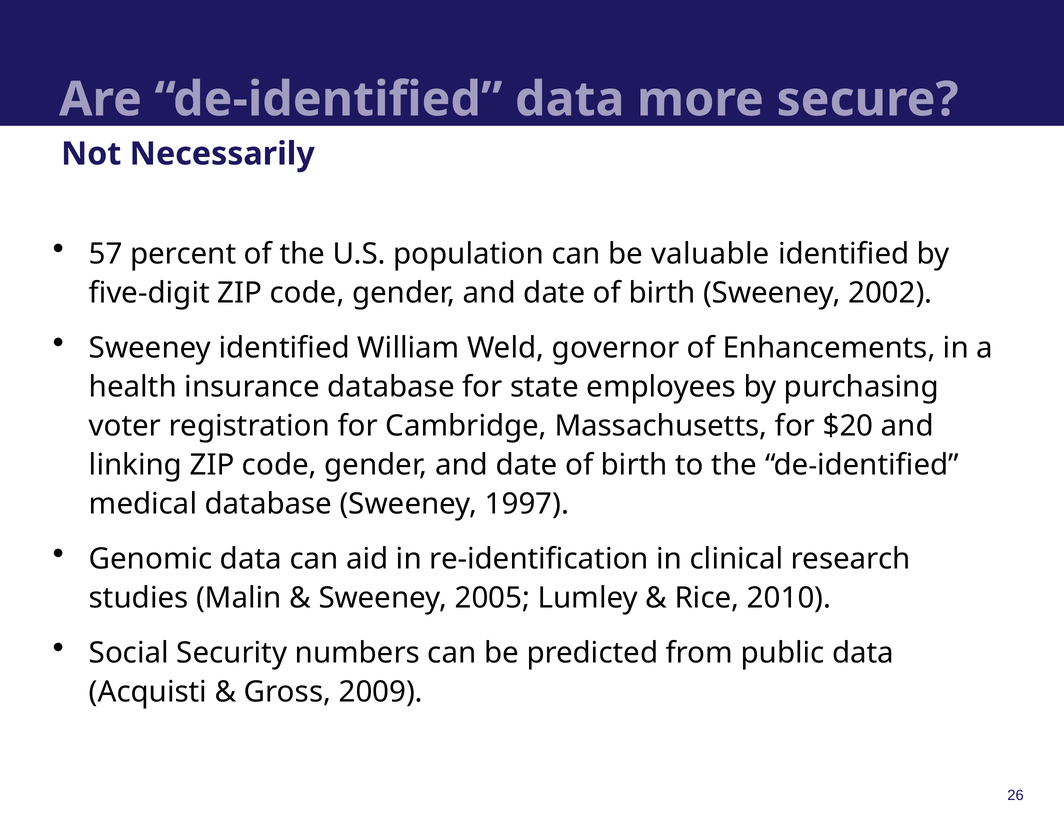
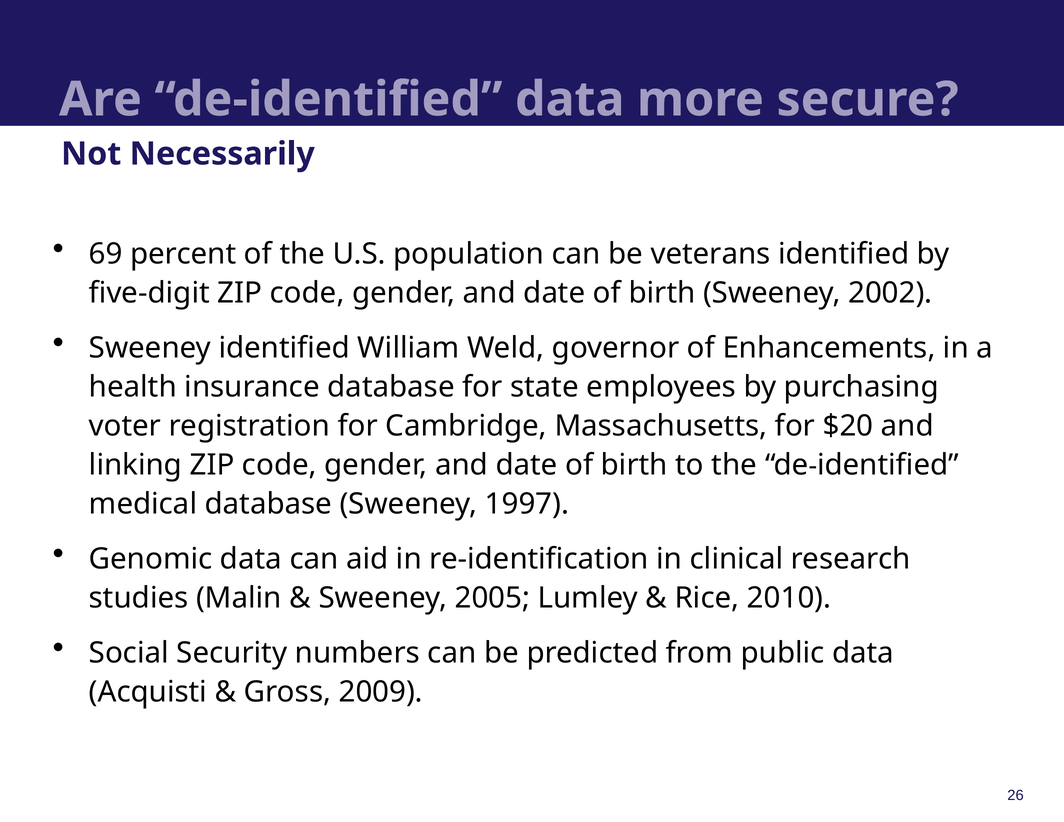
57: 57 -> 69
valuable: valuable -> veterans
